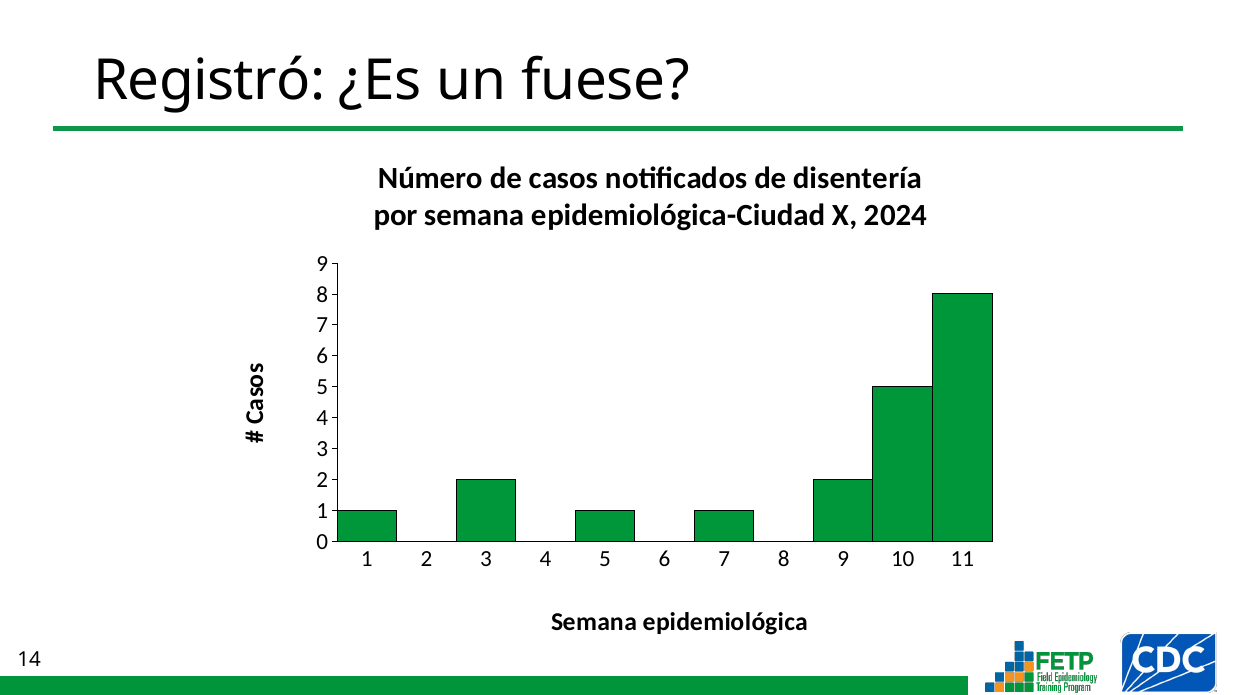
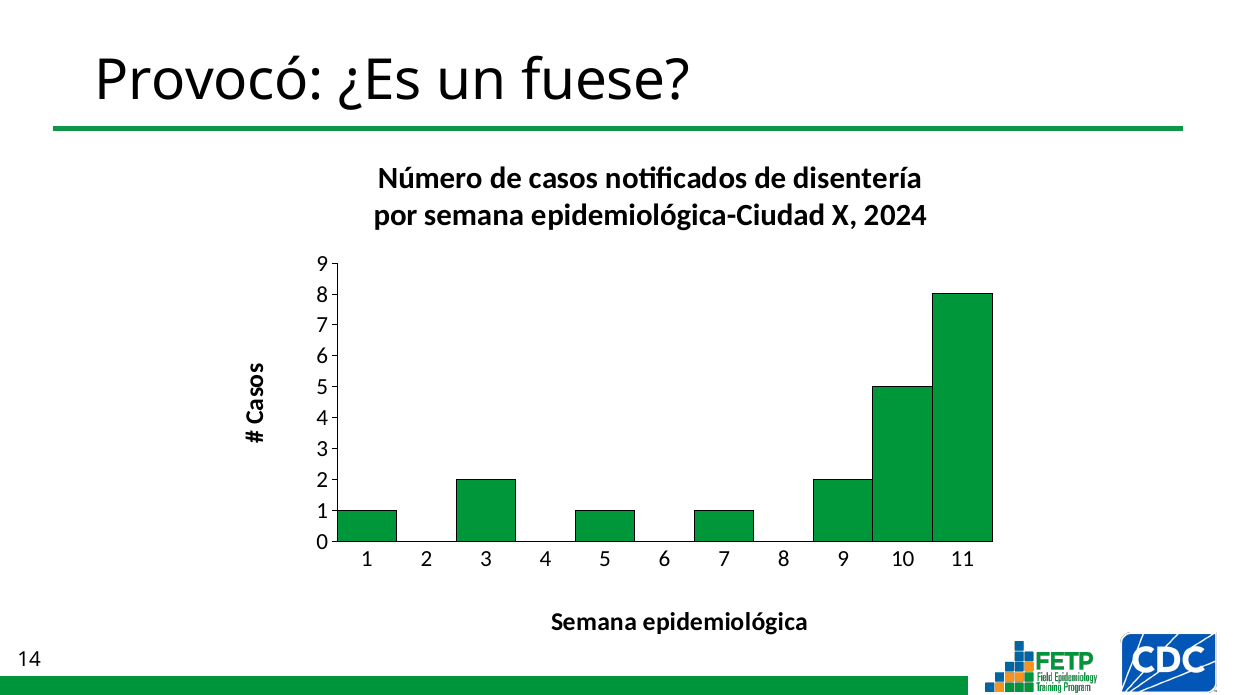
Registró: Registró -> Provocó
